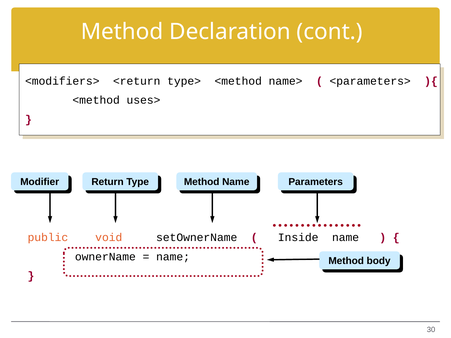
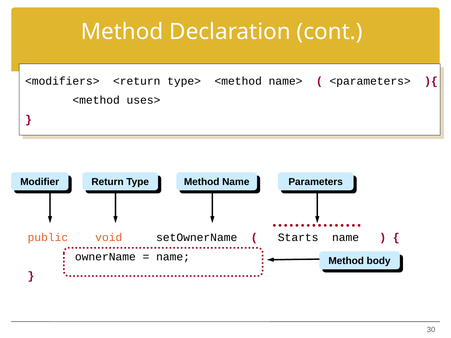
Inside: Inside -> Starts
